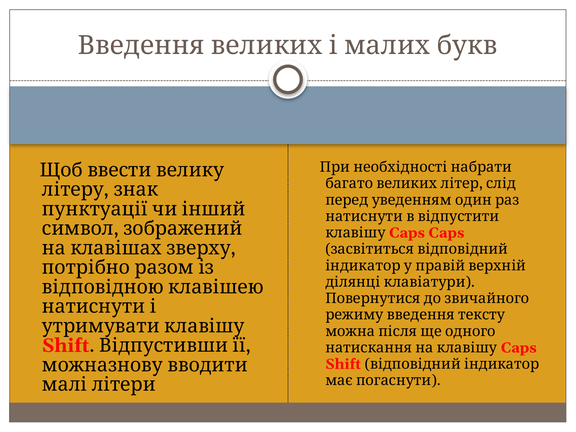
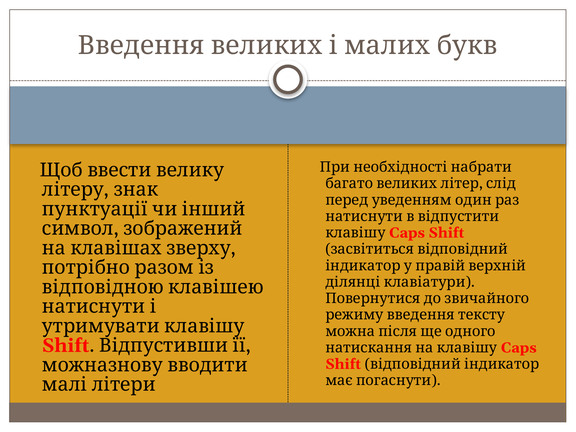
Caps at (446, 233): Caps -> Shift
